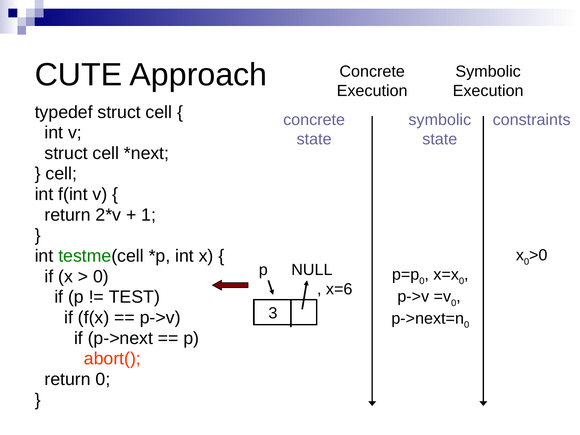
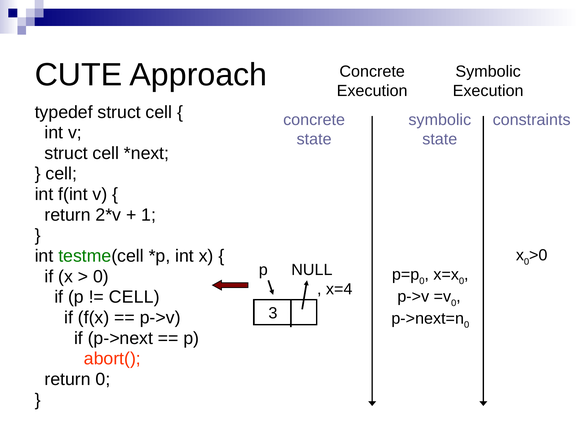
x=6: x=6 -> x=4
TEST at (134, 297): TEST -> CELL
